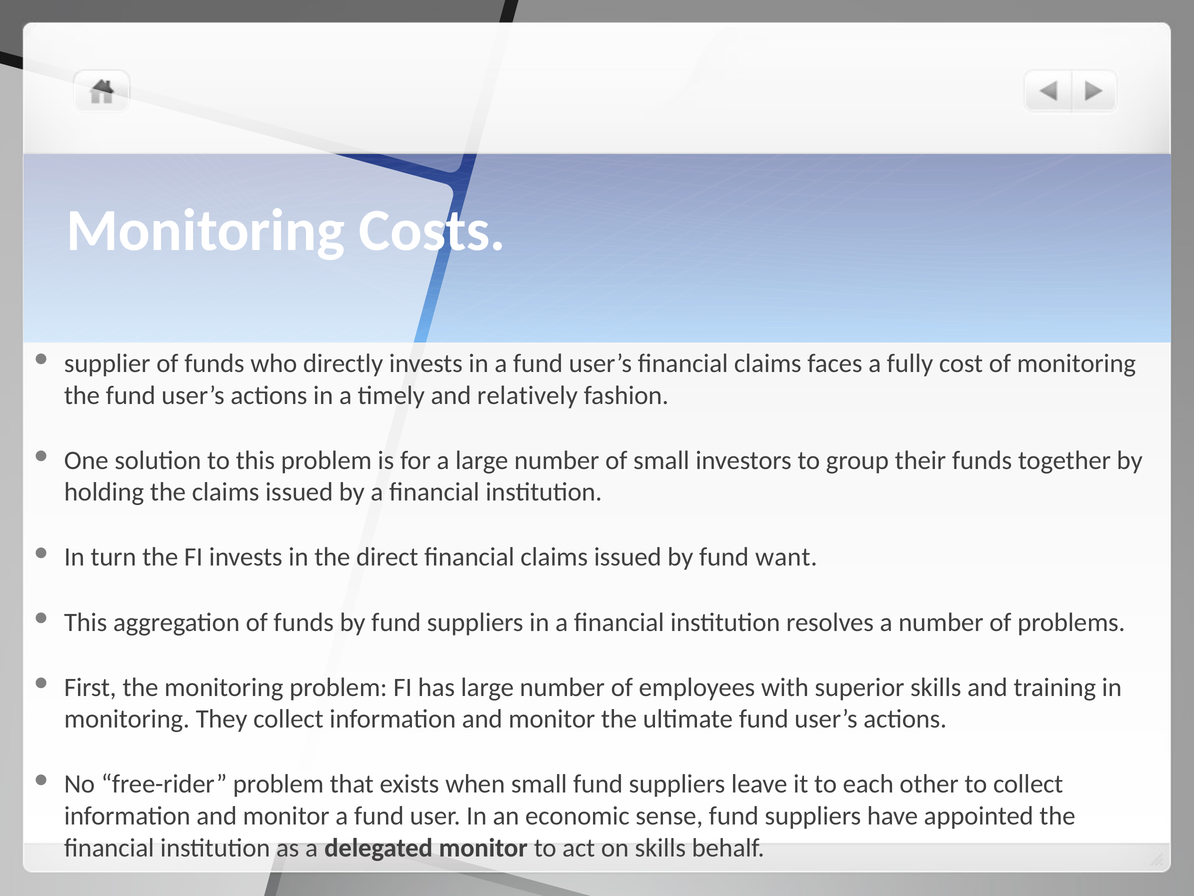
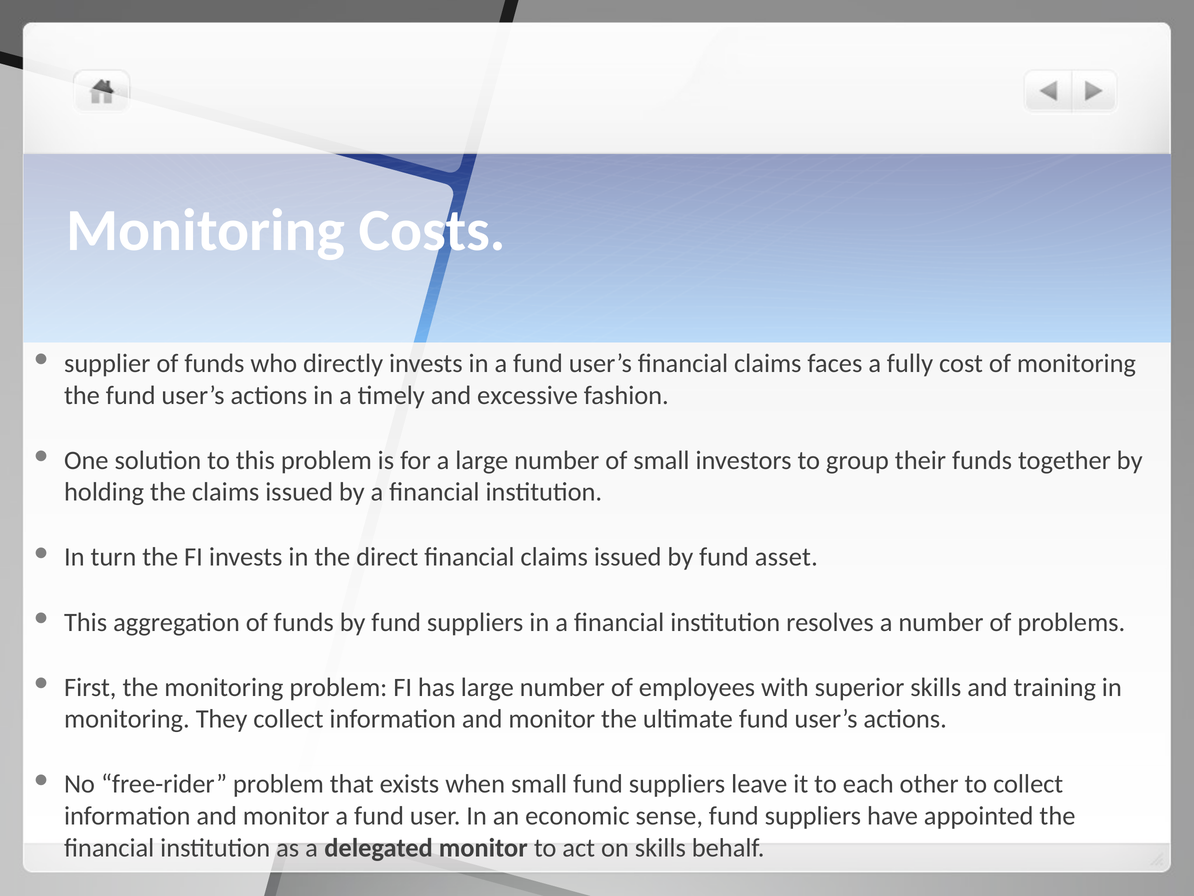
relatively: relatively -> excessive
want: want -> asset
